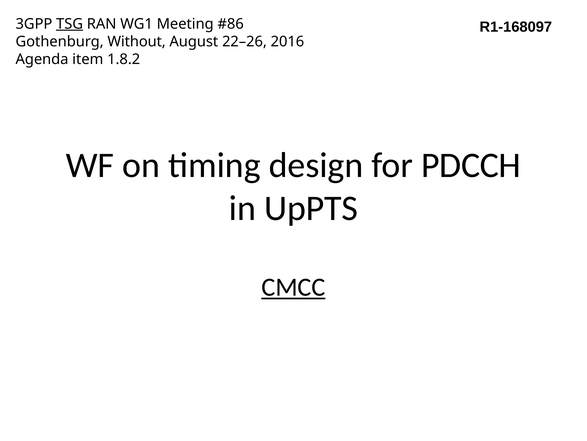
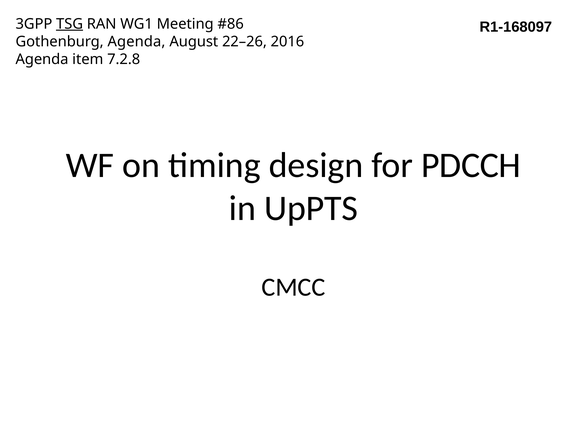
Gothenburg Without: Without -> Agenda
1.8.2: 1.8.2 -> 7.2.8
CMCC underline: present -> none
